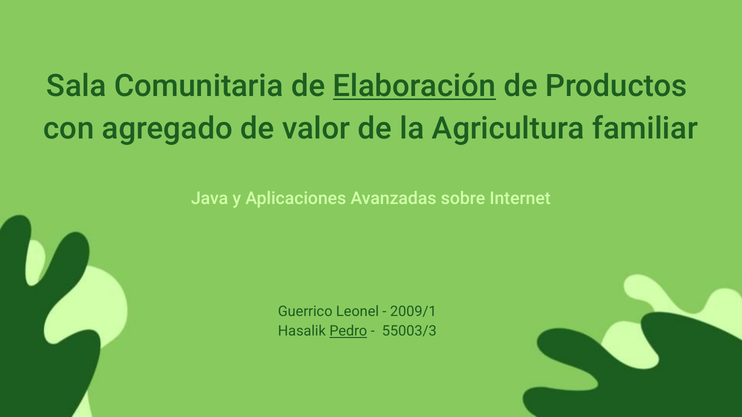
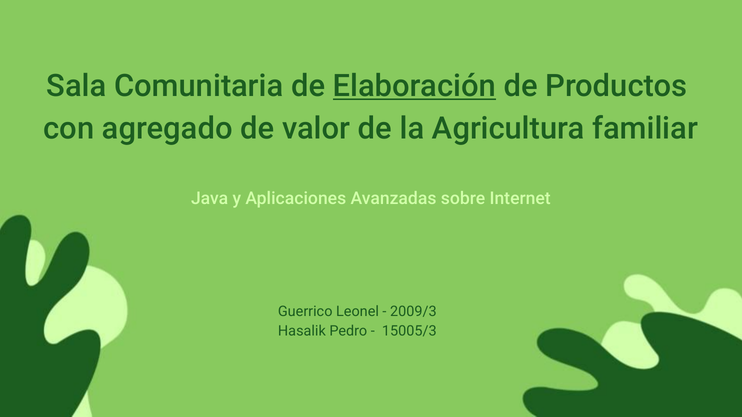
2009/1: 2009/1 -> 2009/3
Pedro underline: present -> none
55003/3: 55003/3 -> 15005/3
